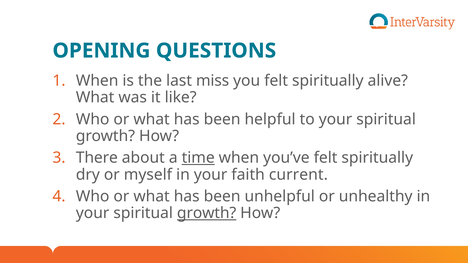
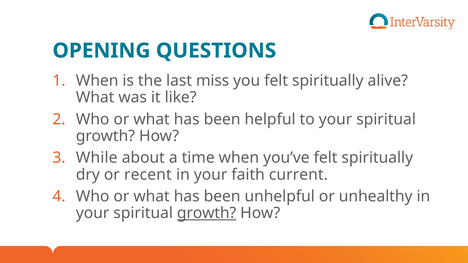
There: There -> While
time underline: present -> none
myself: myself -> recent
